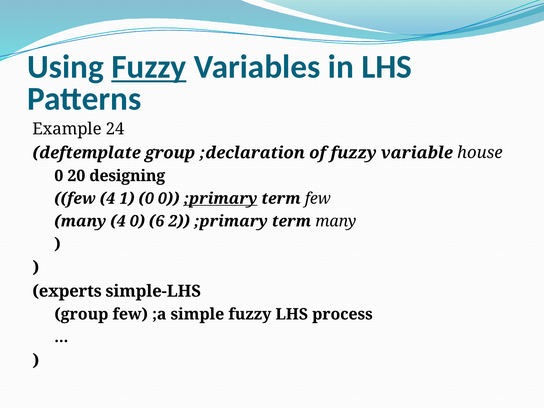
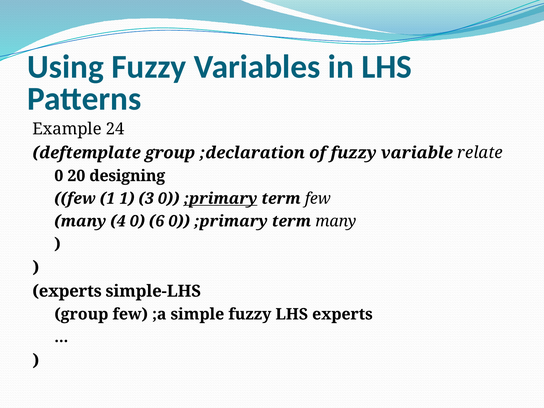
Fuzzy at (149, 67) underline: present -> none
house: house -> relate
few 4: 4 -> 1
1 0: 0 -> 3
6 2: 2 -> 0
LHS process: process -> experts
